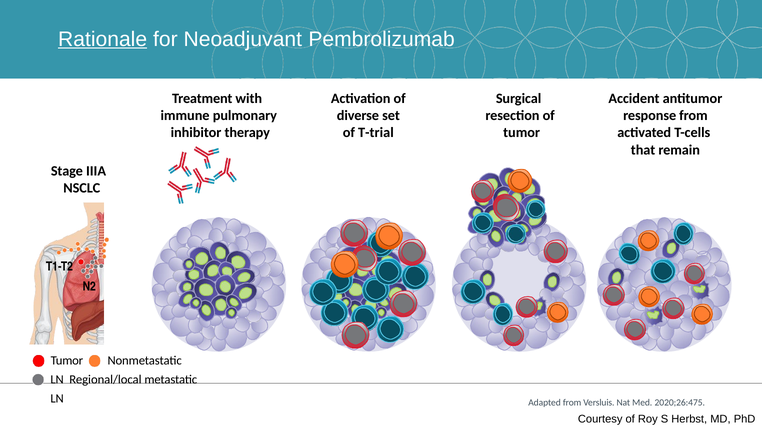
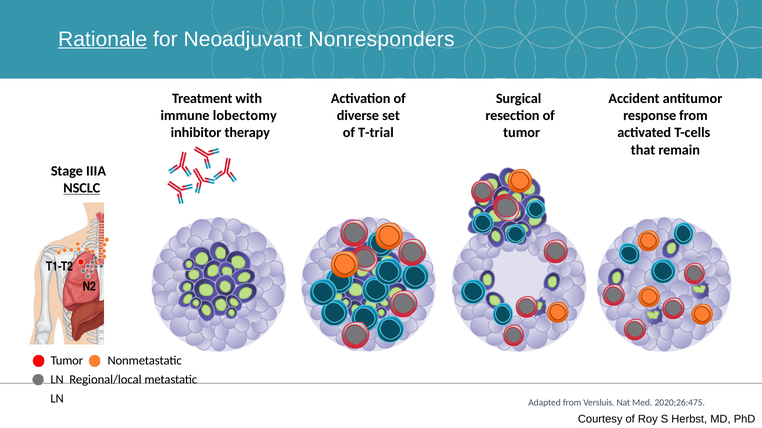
Pembrolizumab: Pembrolizumab -> Nonresponders
pulmonary: pulmonary -> lobectomy
NSCLC underline: none -> present
